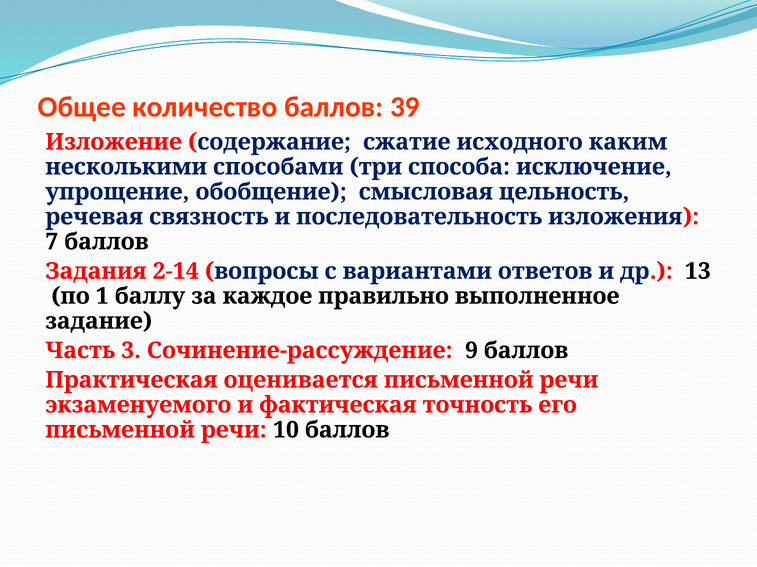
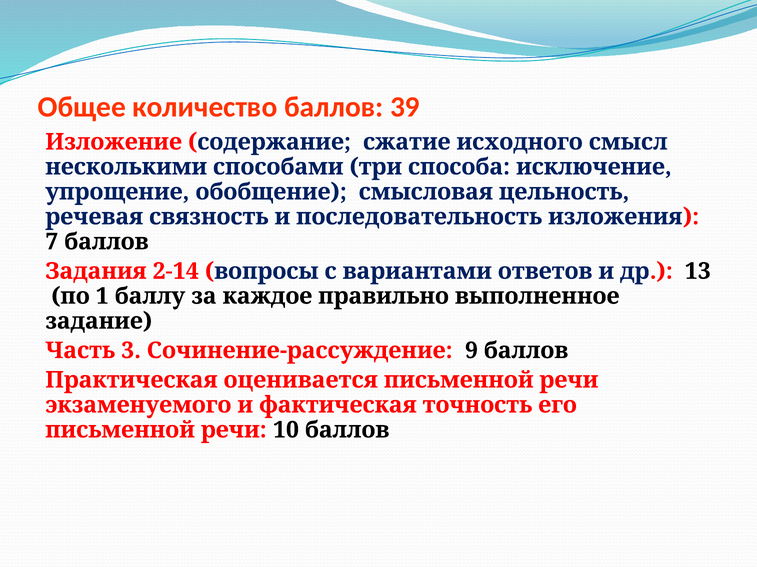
каким: каким -> смысл
